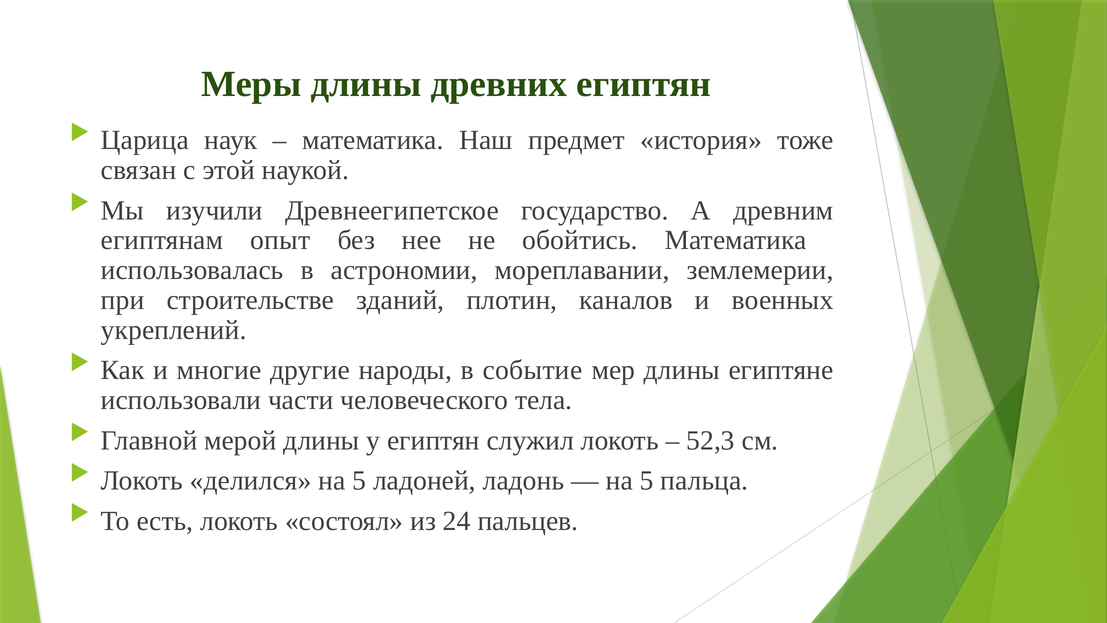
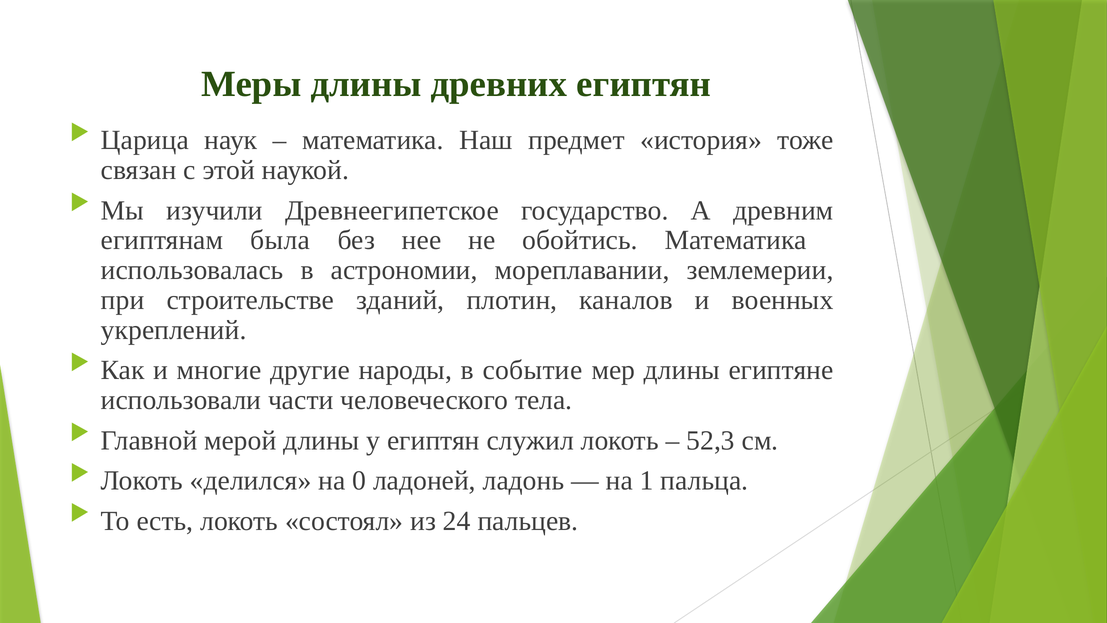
опыт: опыт -> была
делился на 5: 5 -> 0
5 at (647, 480): 5 -> 1
